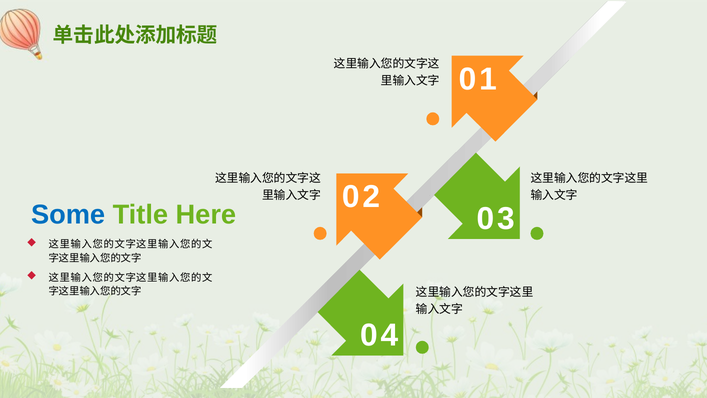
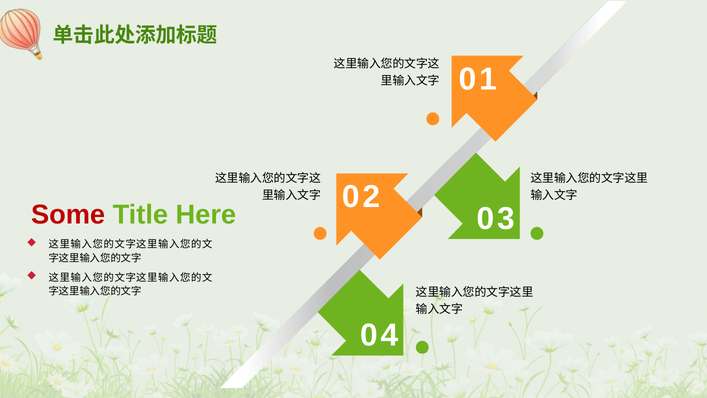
Some colour: blue -> red
